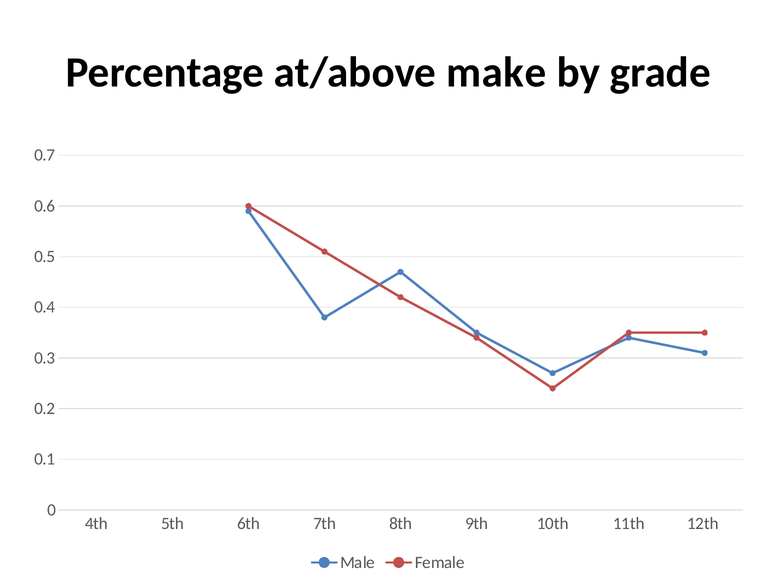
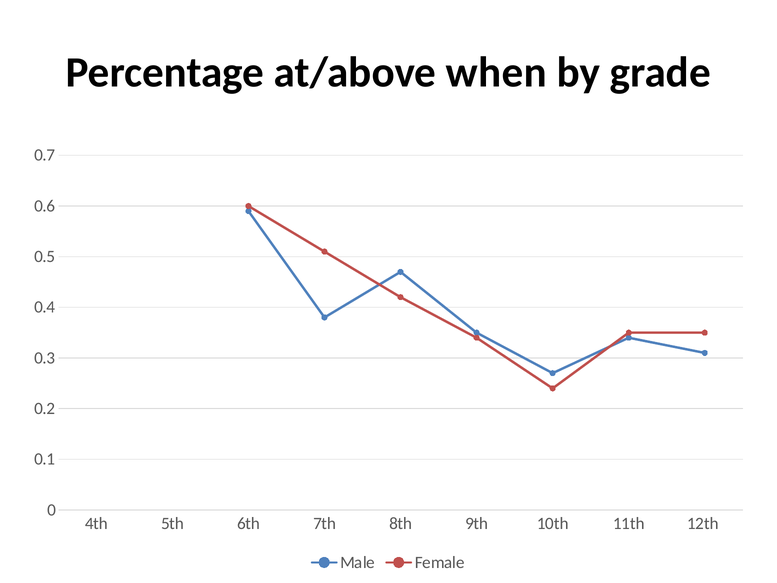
make: make -> when
